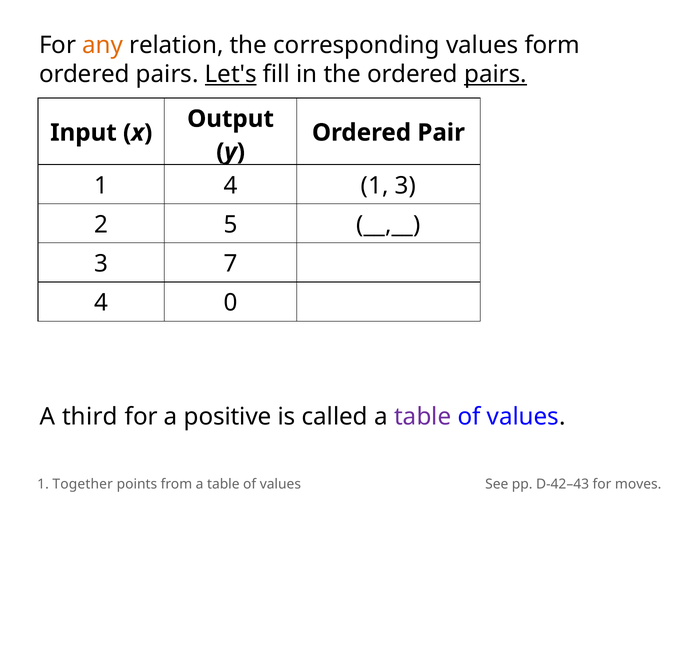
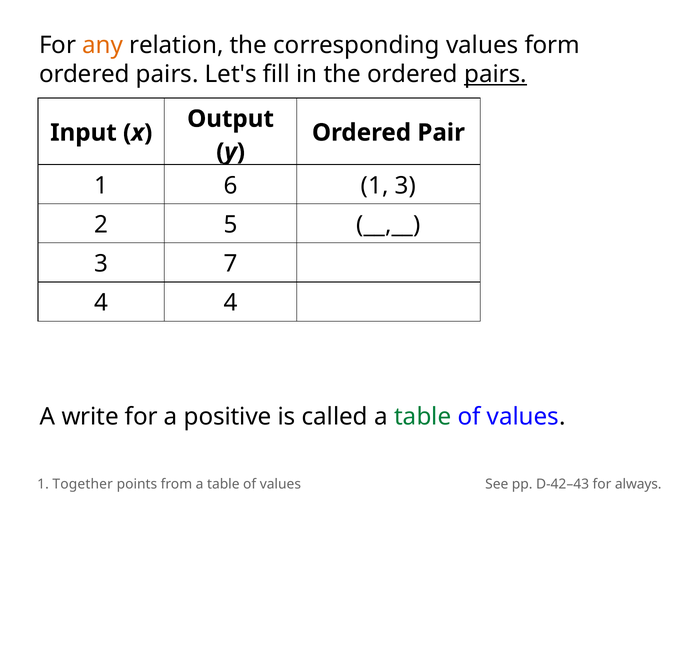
Let's underline: present -> none
1 4: 4 -> 6
4 0: 0 -> 4
third: third -> write
table at (423, 416) colour: purple -> green
moves: moves -> always
